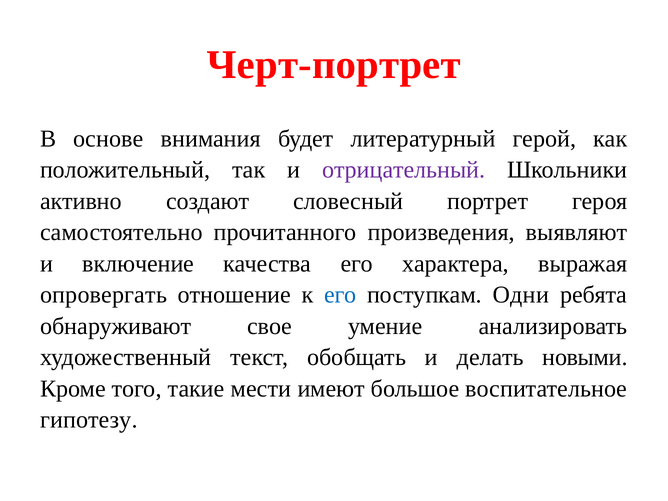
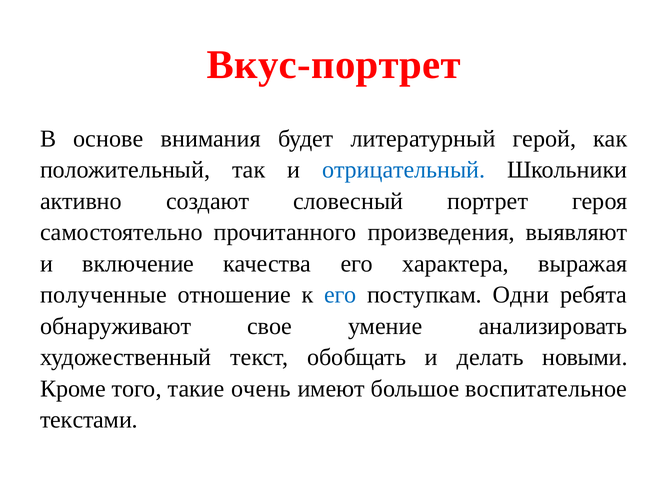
Черт-портрет: Черт-портрет -> Вкус-портрет
отрицательный colour: purple -> blue
опровергать: опровергать -> полученные
мести: мести -> очень
гипотезу: гипотезу -> текстами
